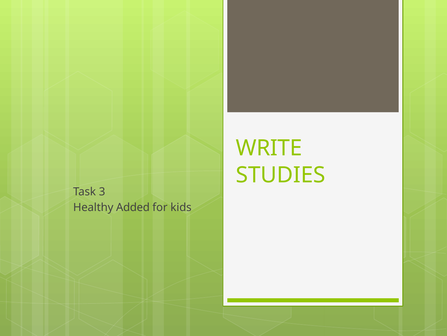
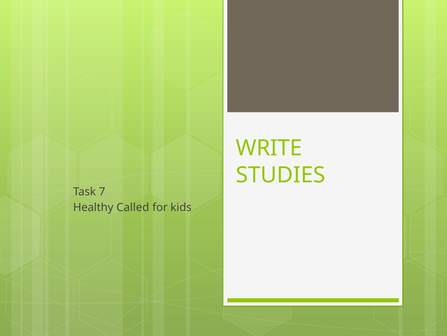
3: 3 -> 7
Added: Added -> Called
